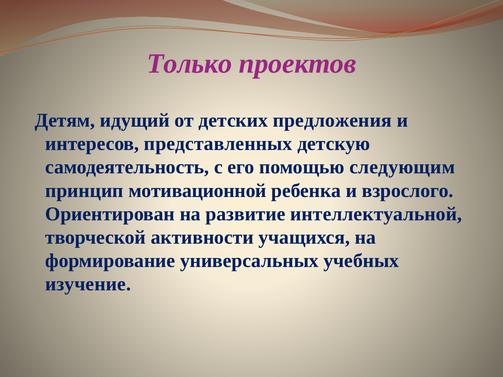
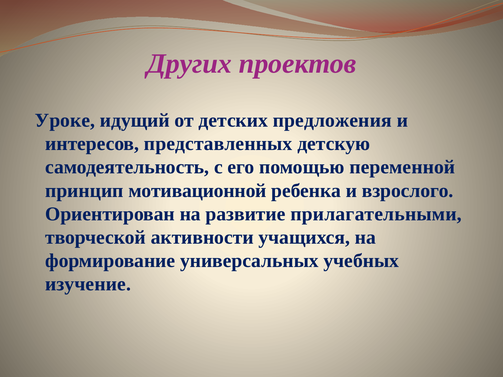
Только: Только -> Других
Детям: Детям -> Уроке
следующим: следующим -> переменной
интеллектуальной: интеллектуальной -> прилагательными
